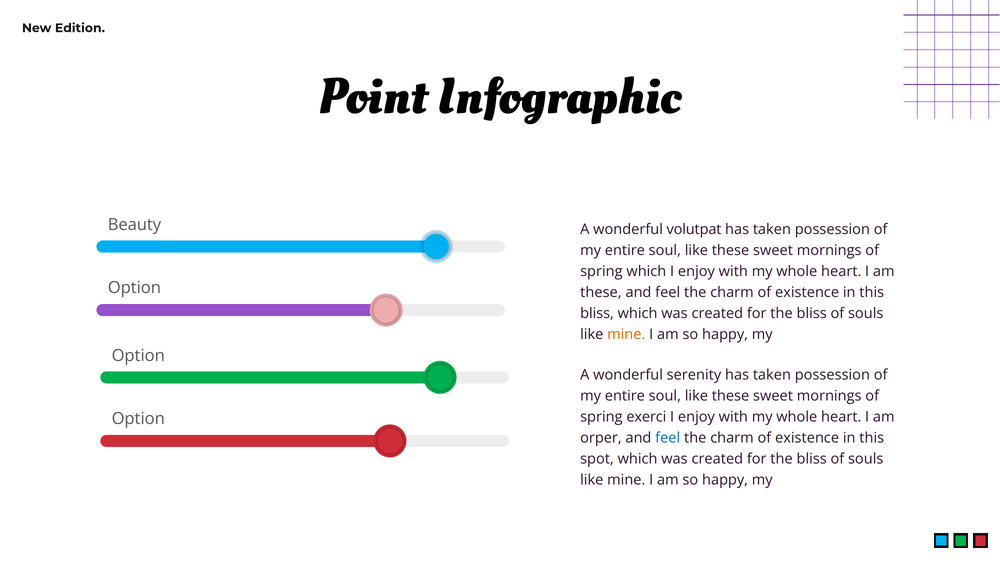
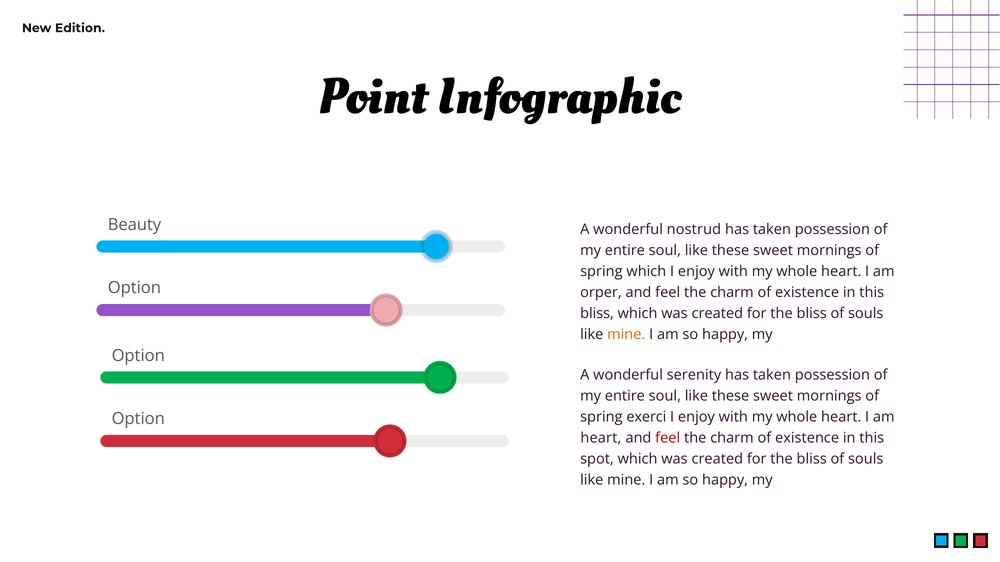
volutpat: volutpat -> nostrud
these at (601, 293): these -> orper
orper at (601, 438): orper -> heart
feel at (668, 438) colour: blue -> red
